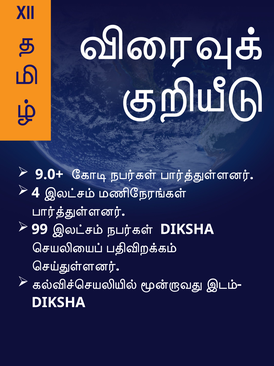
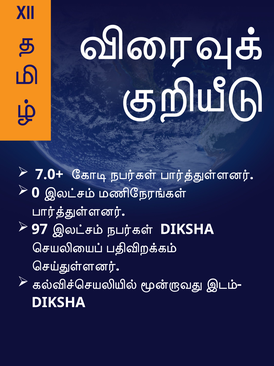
9.0+: 9.0+ -> 7.0+
4: 4 -> 0
99: 99 -> 97
